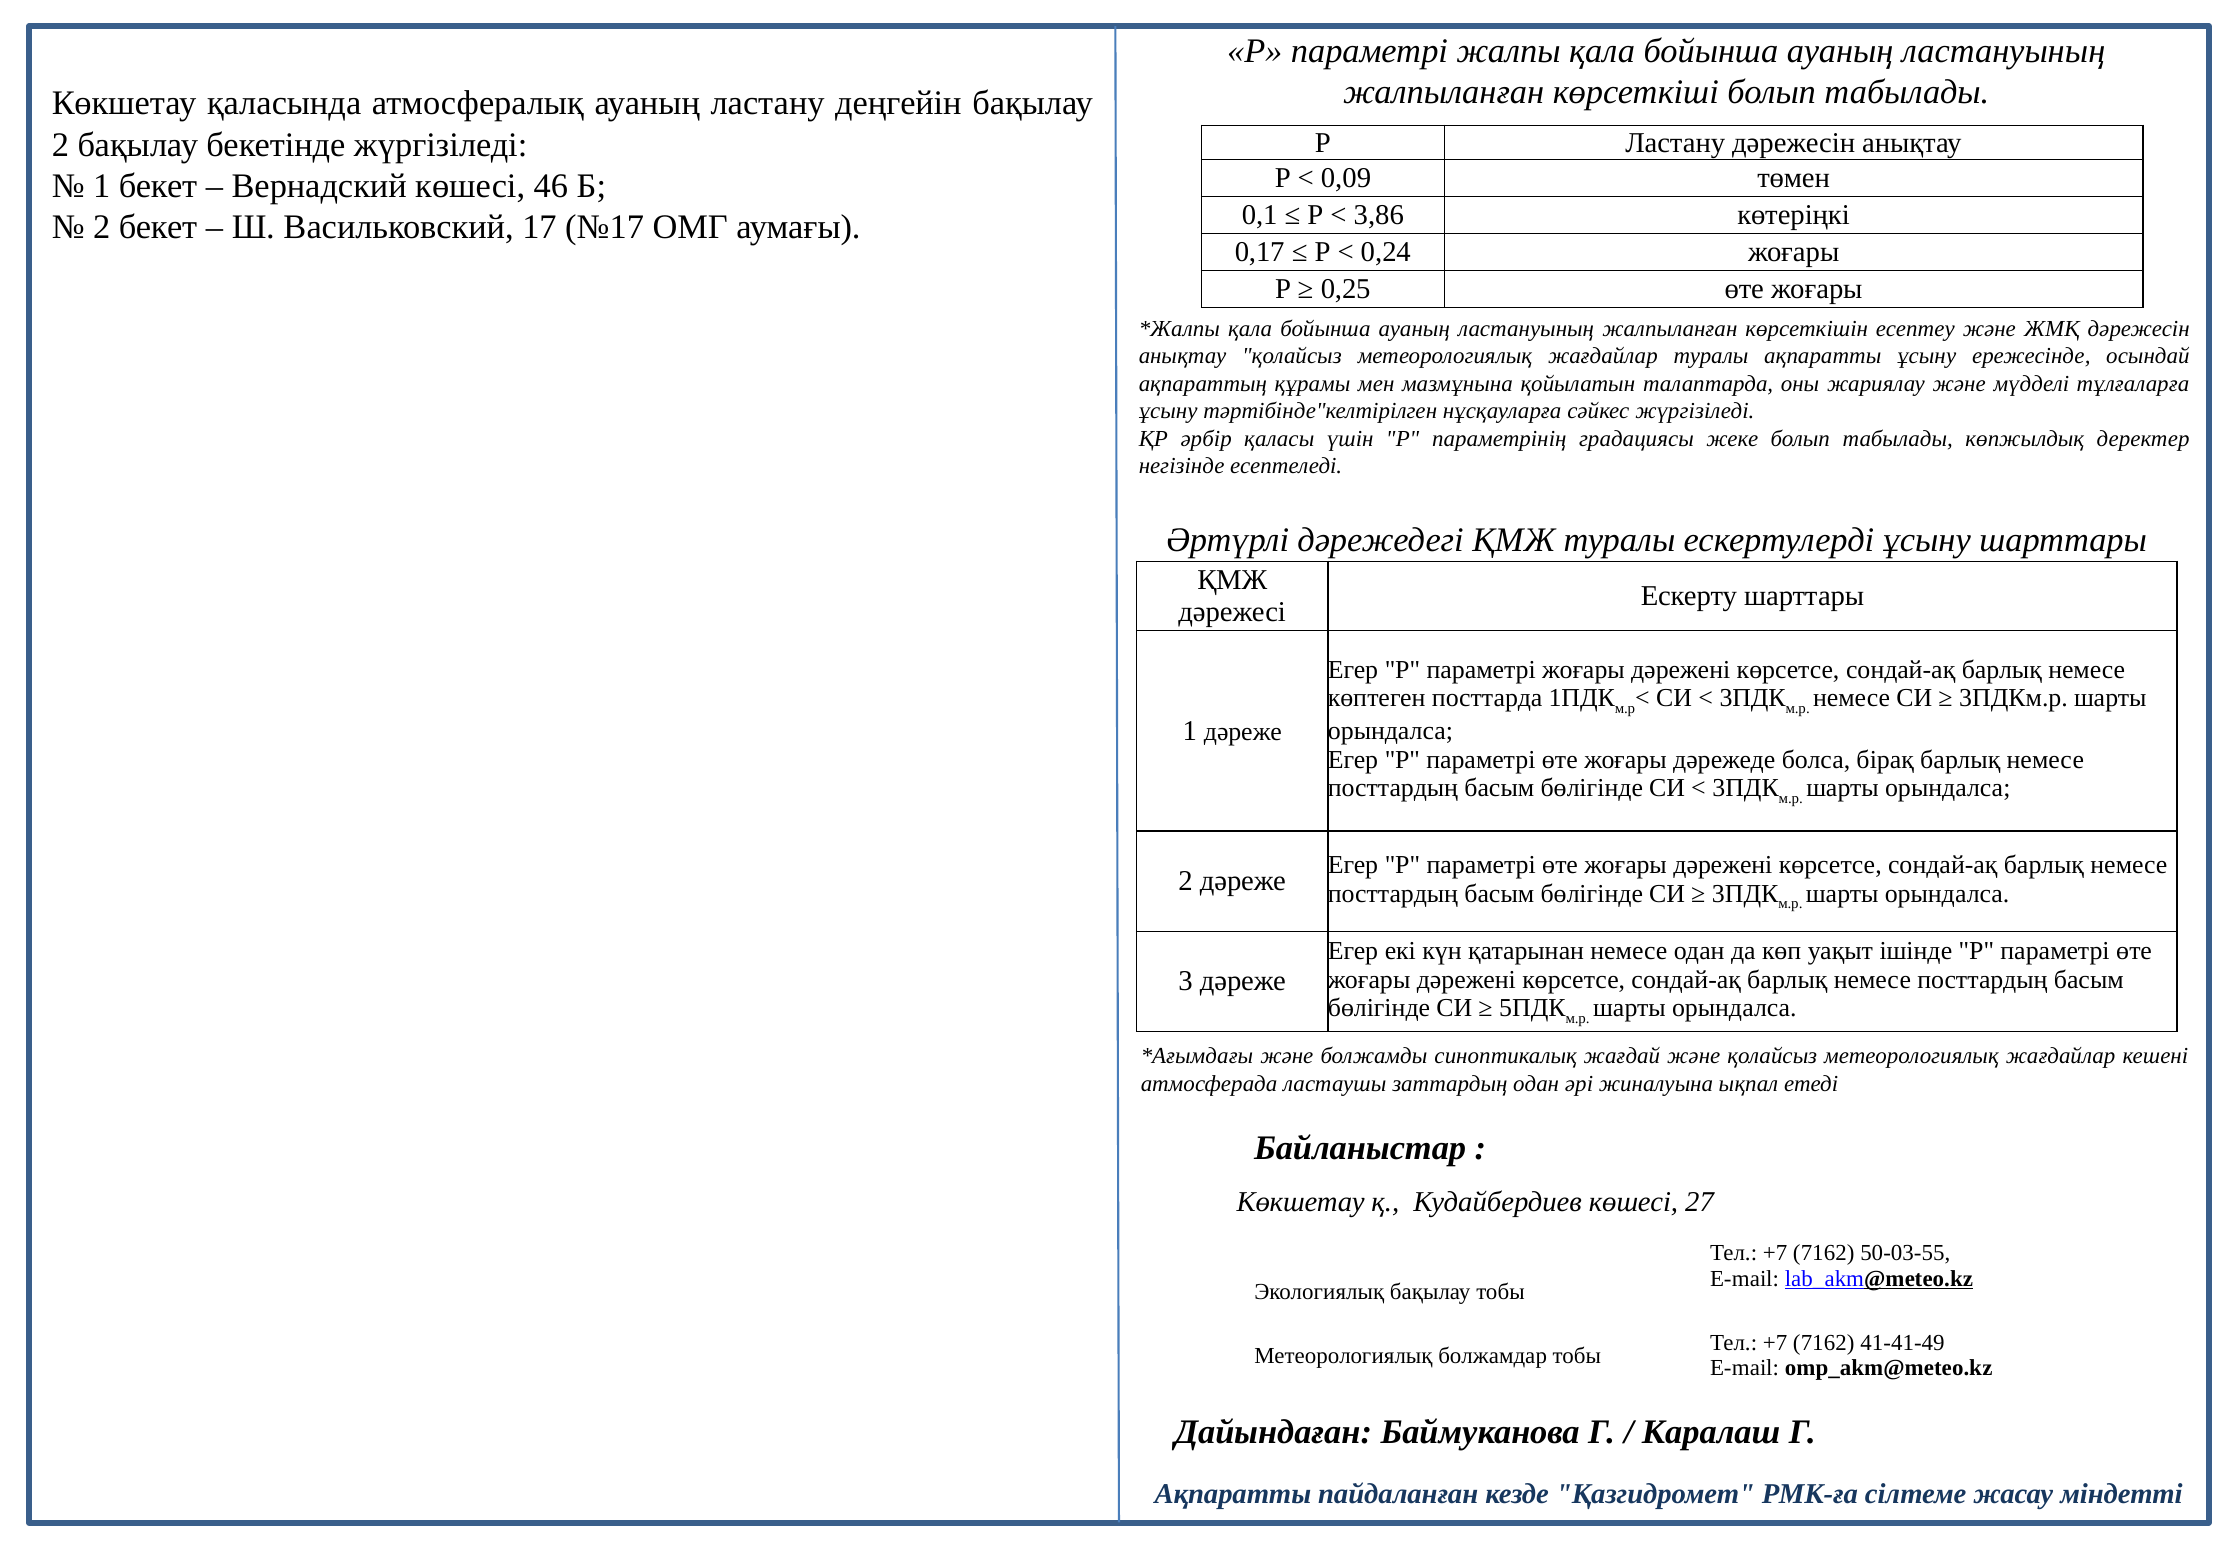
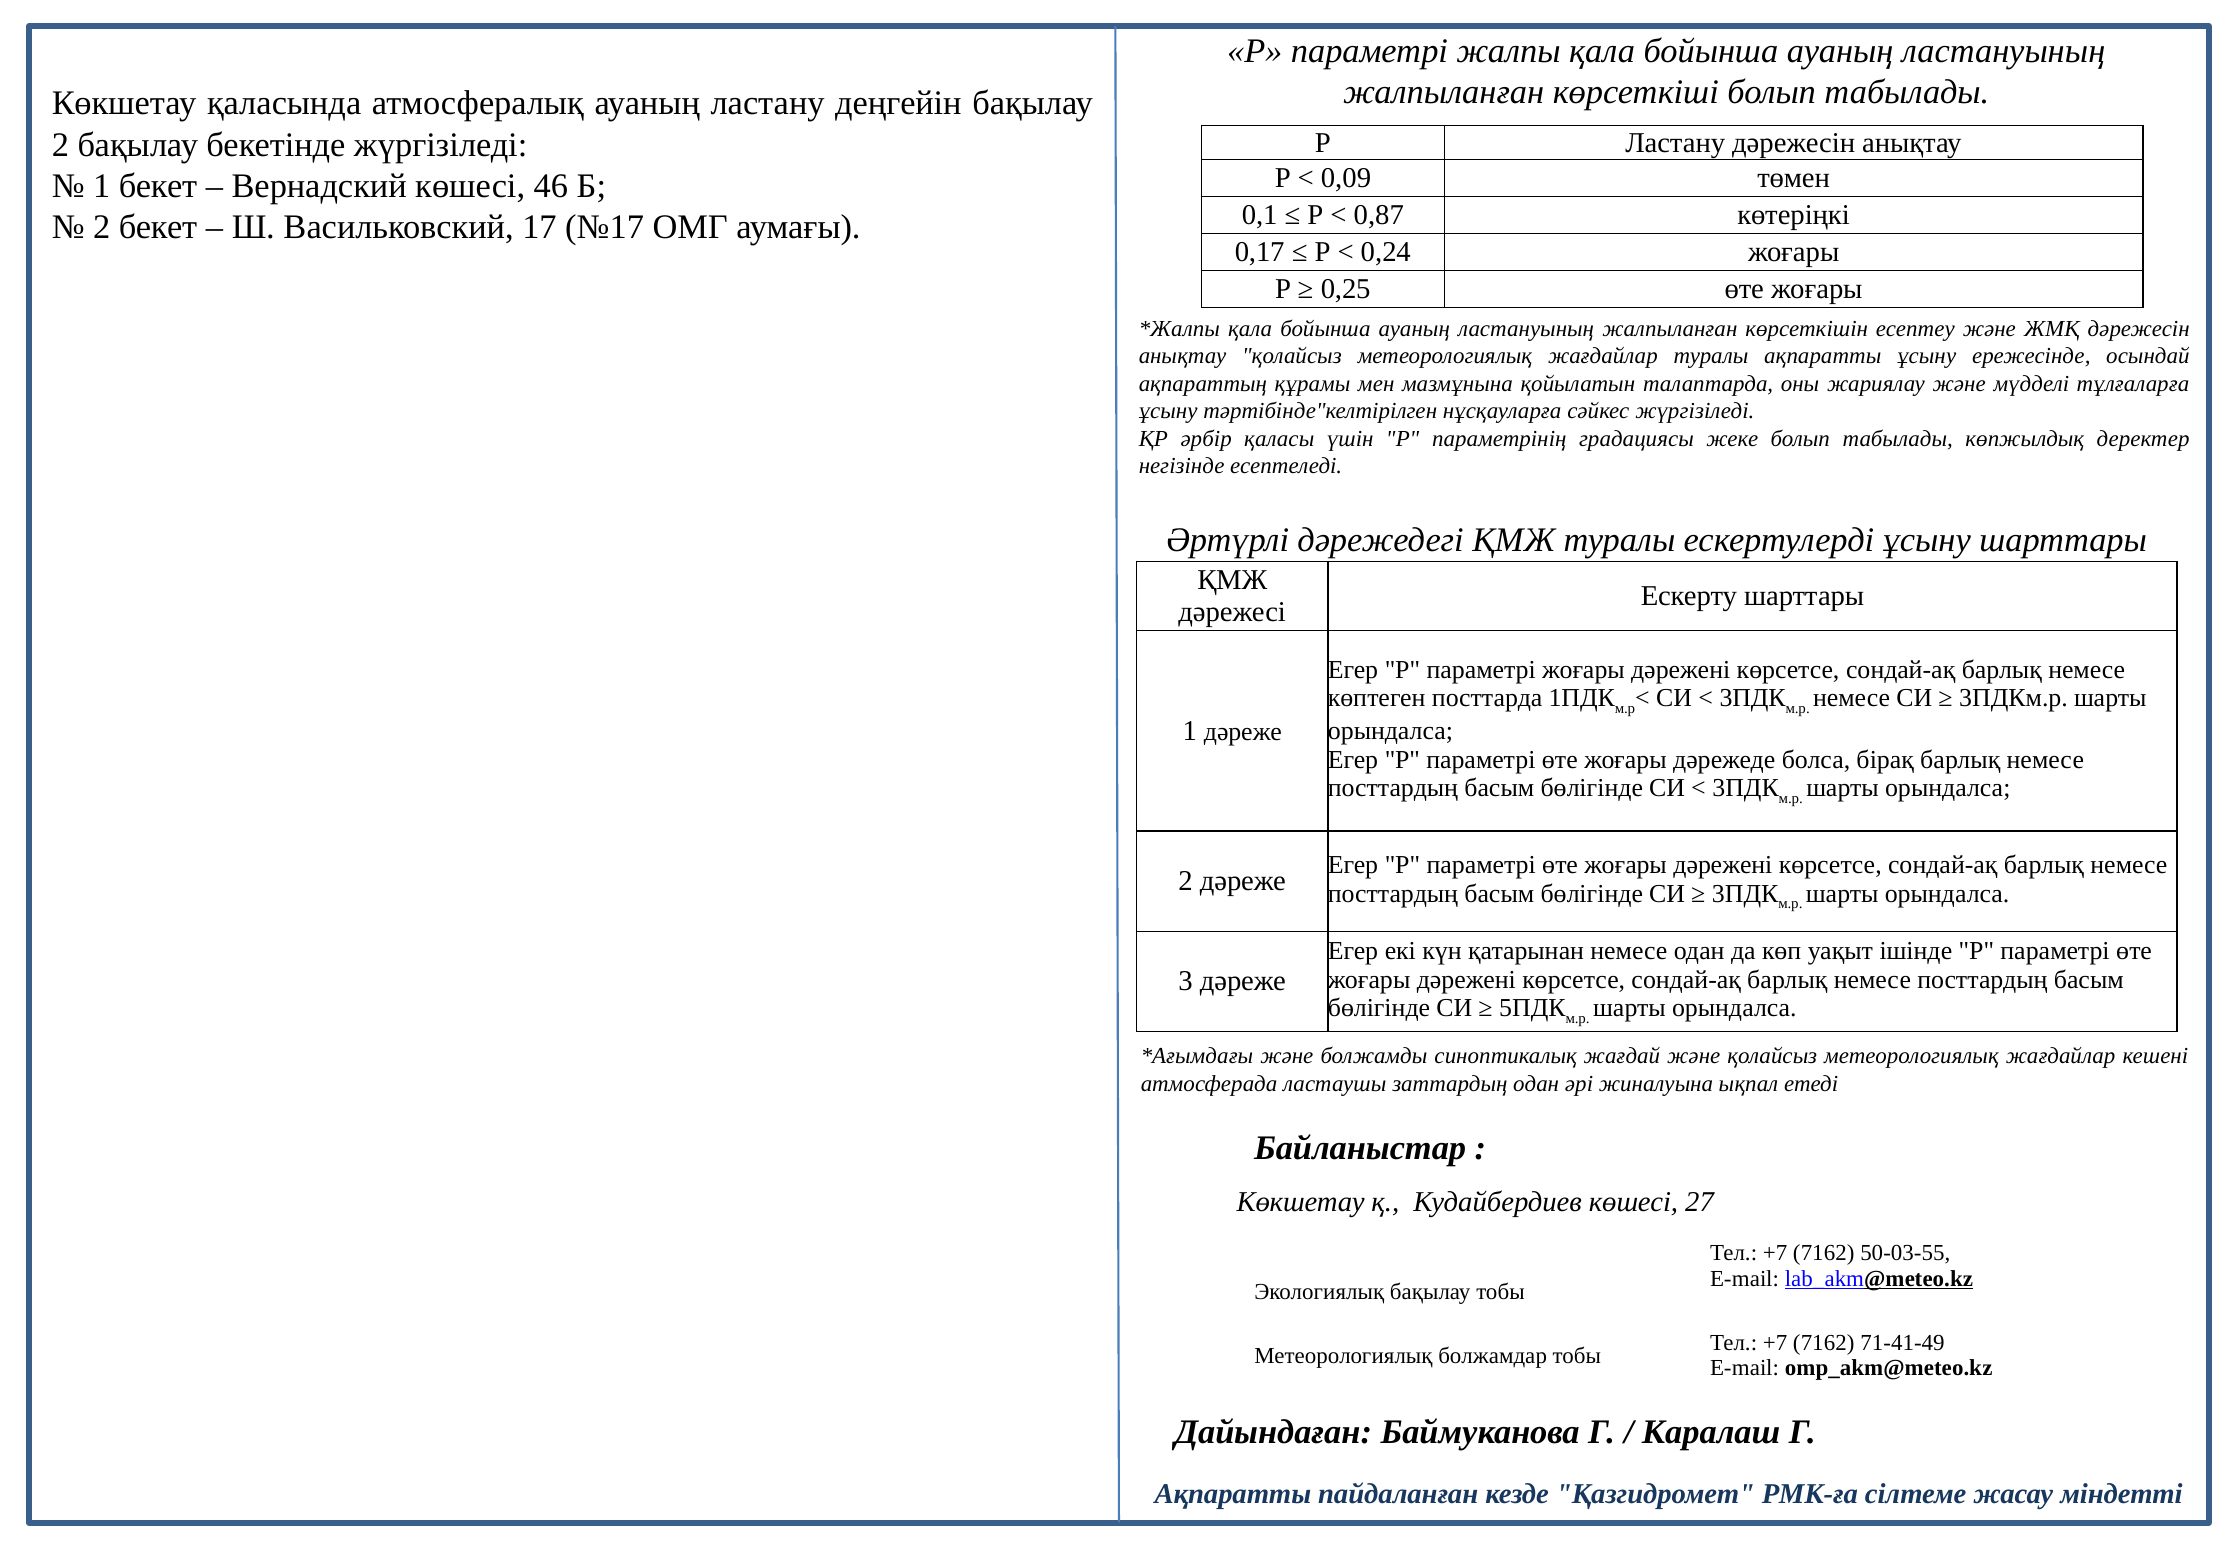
3,86: 3,86 -> 0,87
41-41-49: 41-41-49 -> 71-41-49
